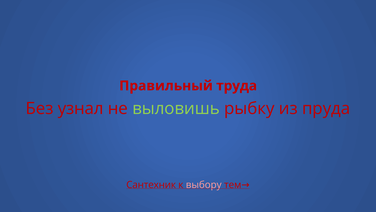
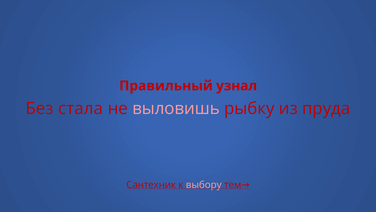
труда: труда -> узнал
узнал: узнал -> стала
выловишь colour: light green -> pink
